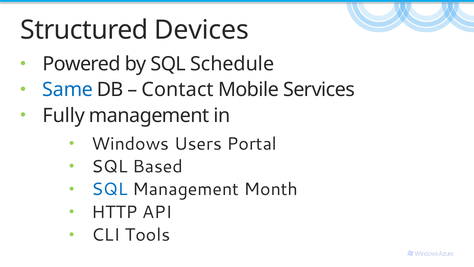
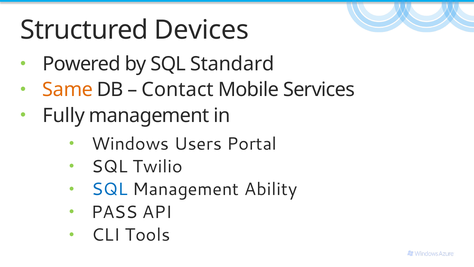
Schedule: Schedule -> Standard
Same colour: blue -> orange
Based: Based -> Twilio
Month: Month -> Ability
HTTP: HTTP -> PASS
